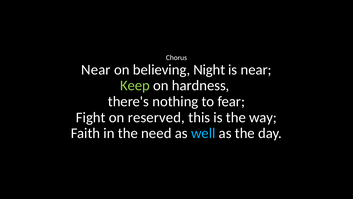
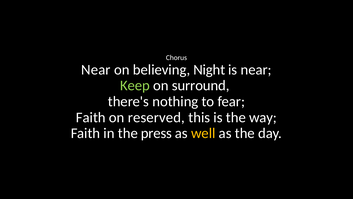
hardness: hardness -> surround
Fight at (91, 117): Fight -> Faith
need: need -> press
well colour: light blue -> yellow
